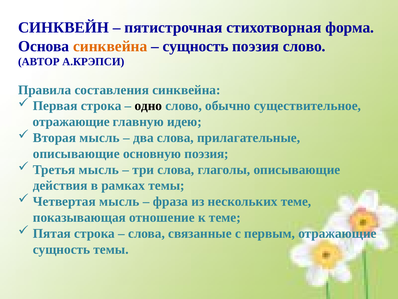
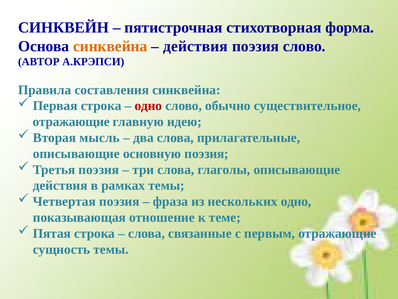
сущность at (196, 46): сущность -> действия
одно at (148, 106) colour: black -> red
Третья мысль: мысль -> поэзия
Четвертая мысль: мысль -> поэзия
нескольких теме: теме -> одно
